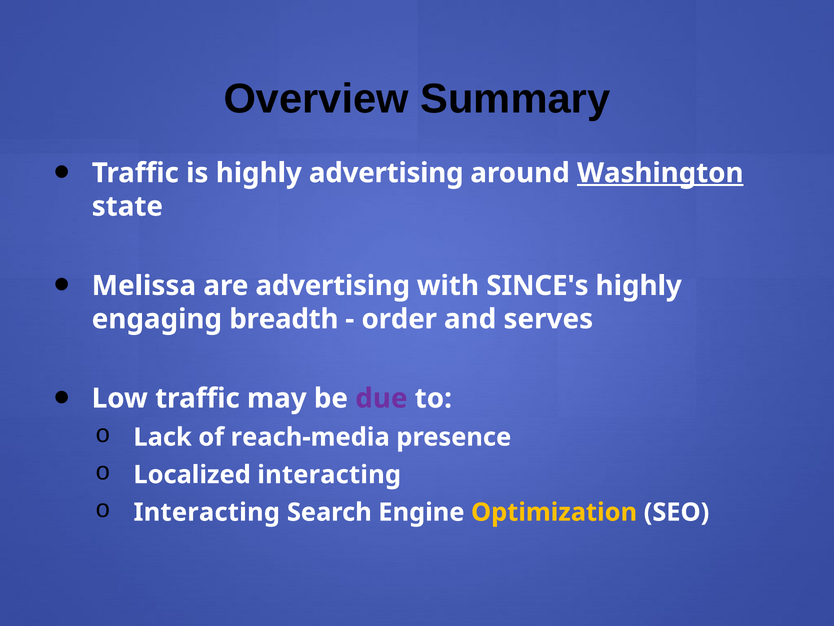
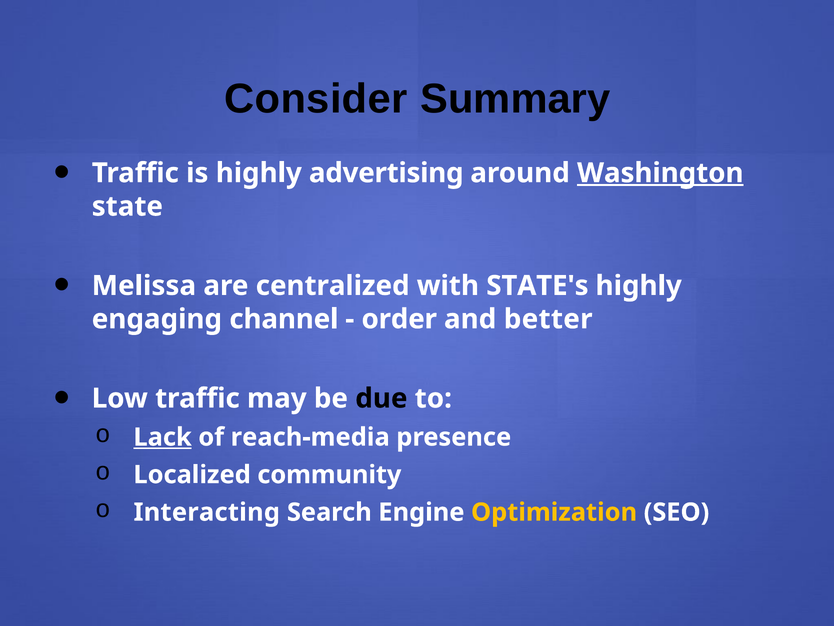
Overview: Overview -> Consider
are advertising: advertising -> centralized
SINCE's: SINCE's -> STATE's
breadth: breadth -> channel
serves: serves -> better
due colour: purple -> black
Lack underline: none -> present
Localized interacting: interacting -> community
